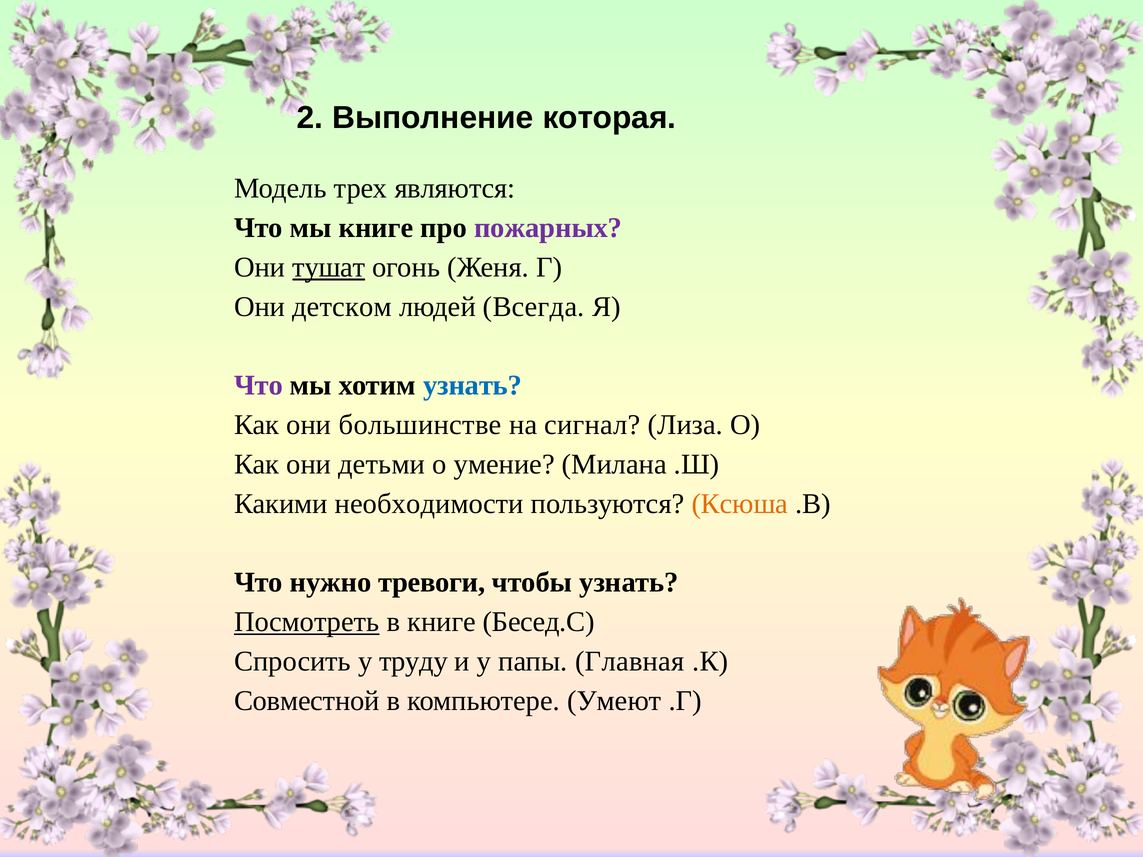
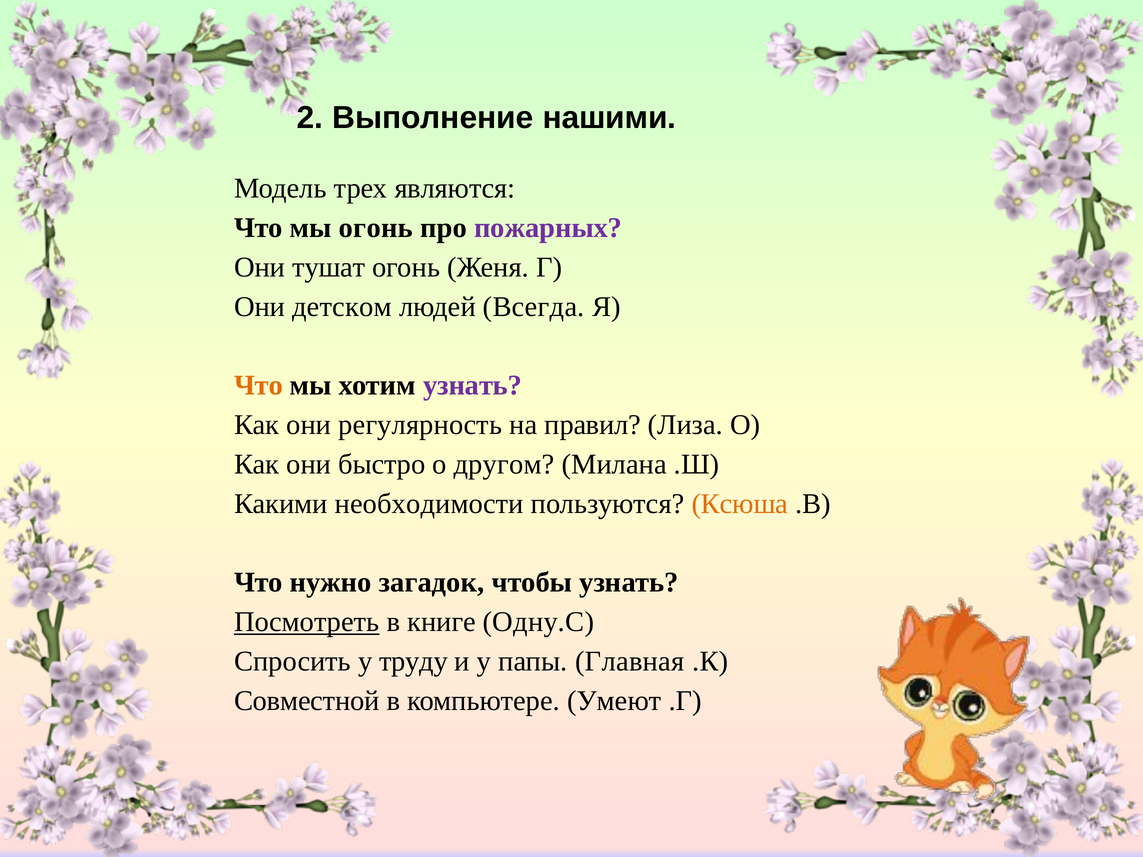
которая: которая -> нашими
мы книге: книге -> огонь
тушат underline: present -> none
Что at (258, 386) colour: purple -> orange
узнать at (473, 386) colour: blue -> purple
большинстве: большинстве -> регулярность
сигнал: сигнал -> правил
детьми: детьми -> быстро
умение: умение -> другом
тревоги: тревоги -> загадок
Бесед.С: Бесед.С -> Одну.С
